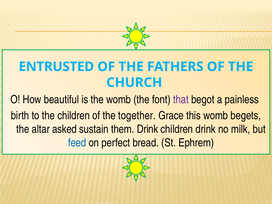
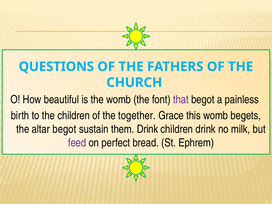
ENTRUSTED: ENTRUSTED -> QUESTIONS
altar asked: asked -> begot
feed colour: blue -> purple
